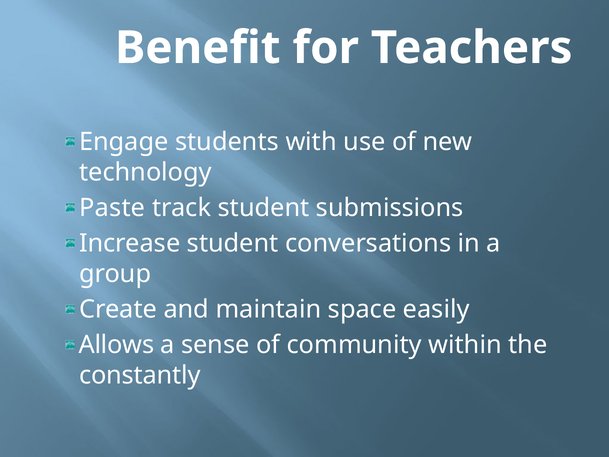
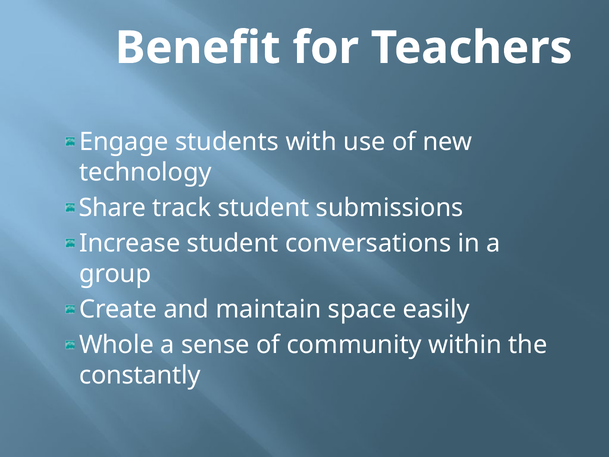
Paste: Paste -> Share
Allows: Allows -> Whole
